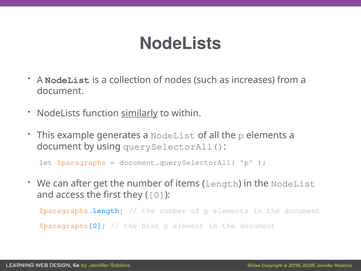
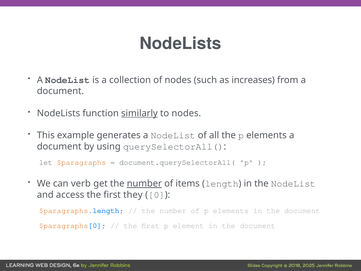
to within: within -> nodes
after: after -> verb
number at (144, 183) underline: none -> present
